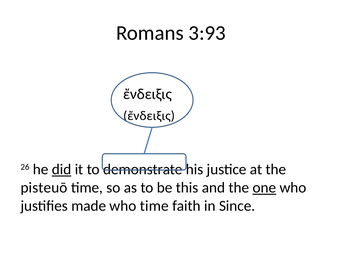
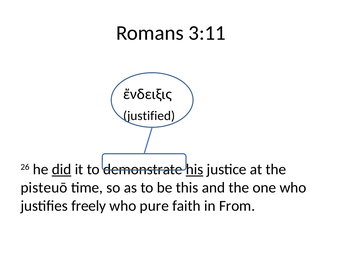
3:93: 3:93 -> 3:11
ἔνδειξις at (149, 116): ἔνδειξις -> justified
his underline: none -> present
one underline: present -> none
made: made -> freely
who time: time -> pure
Since: Since -> From
